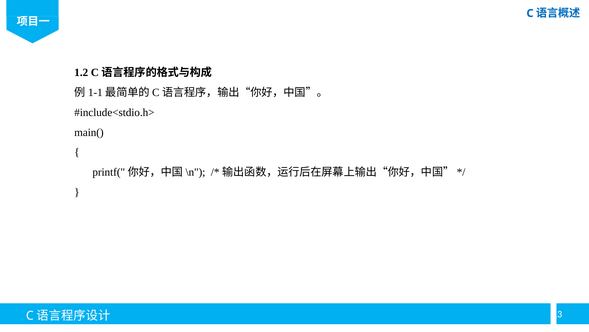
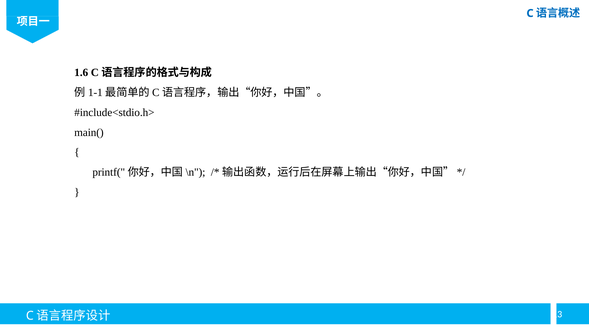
1.2: 1.2 -> 1.6
